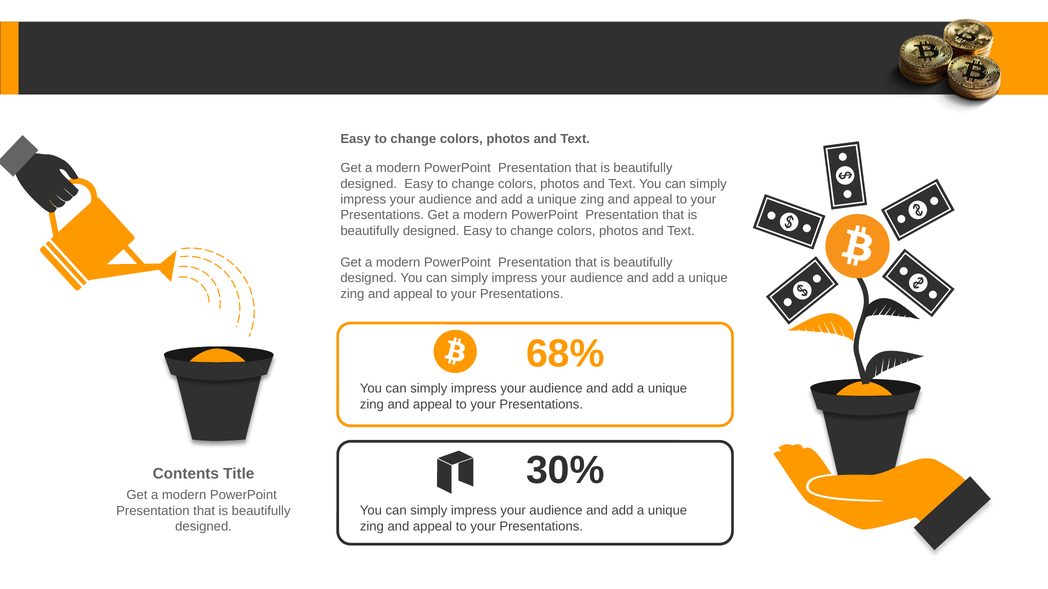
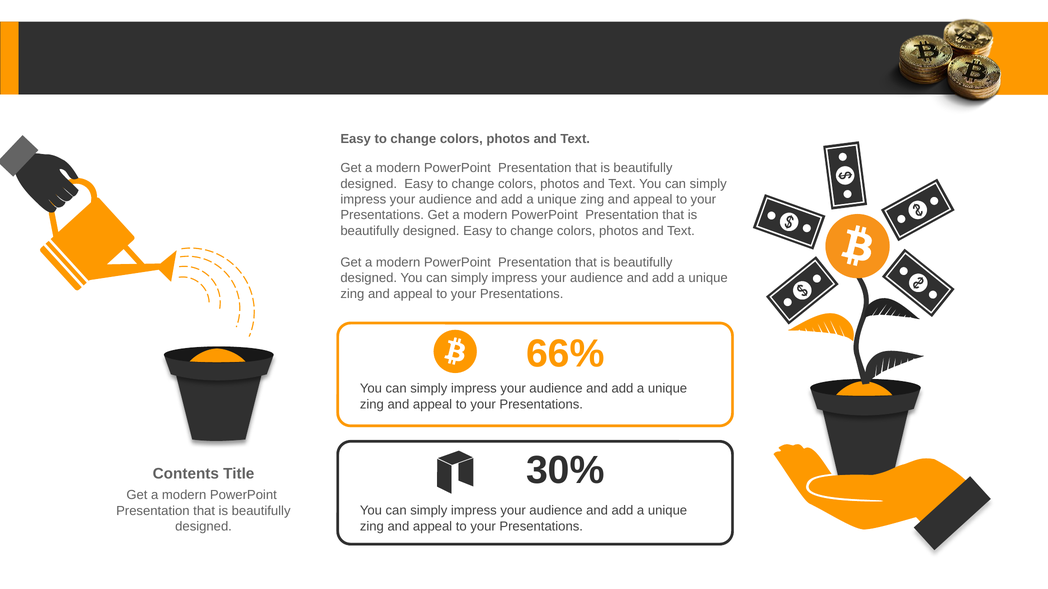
68%: 68% -> 66%
